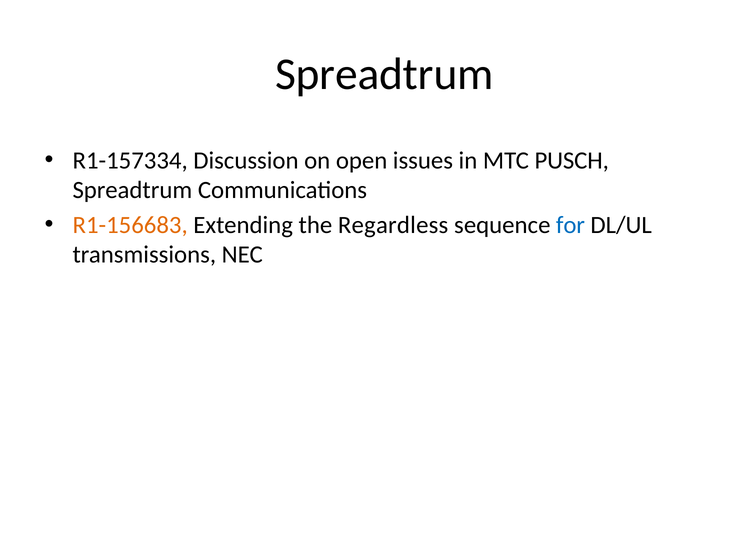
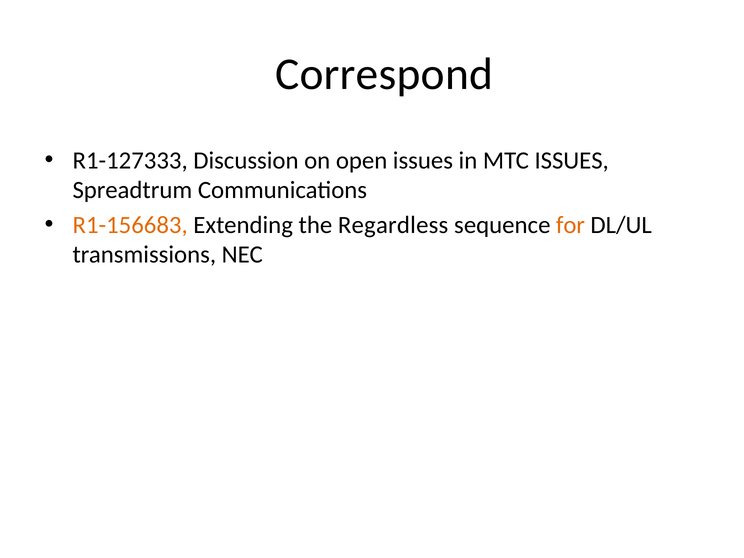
Spreadtrum at (384, 74): Spreadtrum -> Correspond
R1-157334: R1-157334 -> R1-127333
MTC PUSCH: PUSCH -> ISSUES
for colour: blue -> orange
